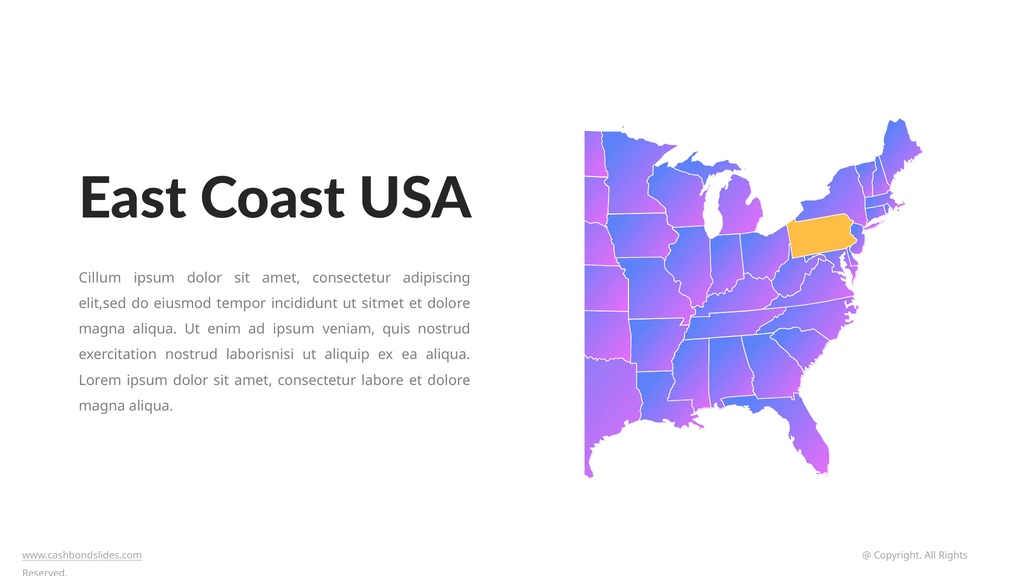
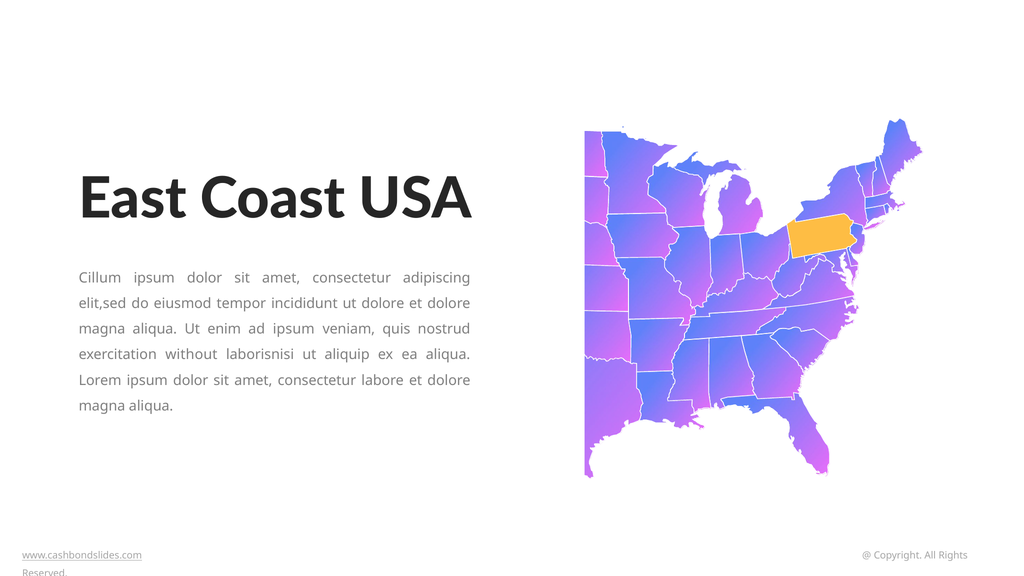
ut sitmet: sitmet -> dolore
exercitation nostrud: nostrud -> without
